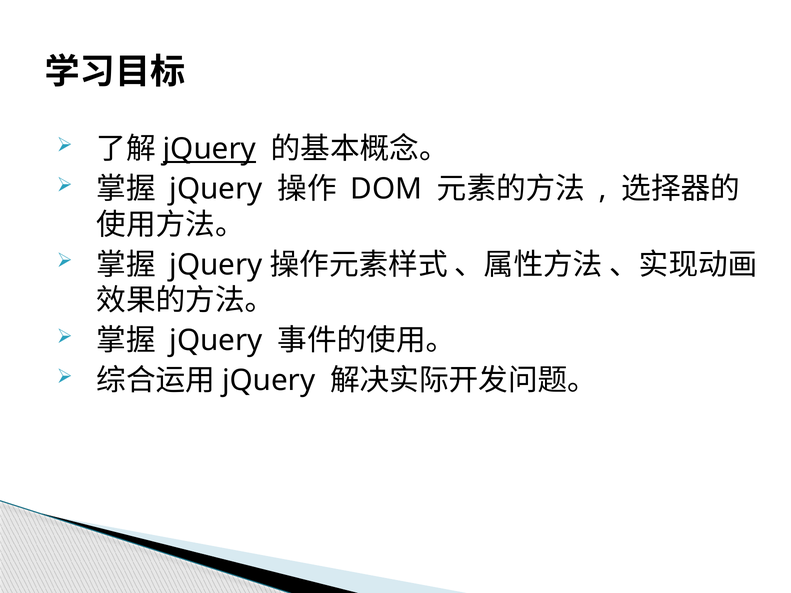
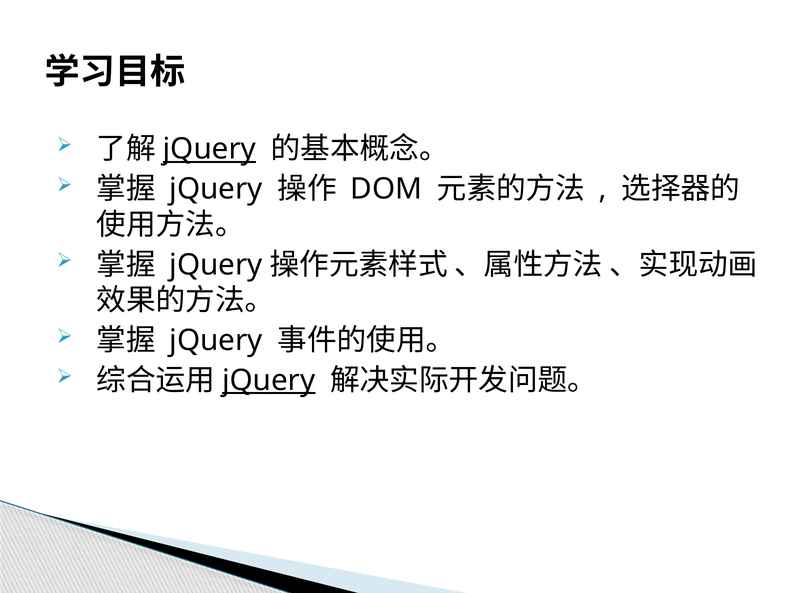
jQuery at (269, 381) underline: none -> present
